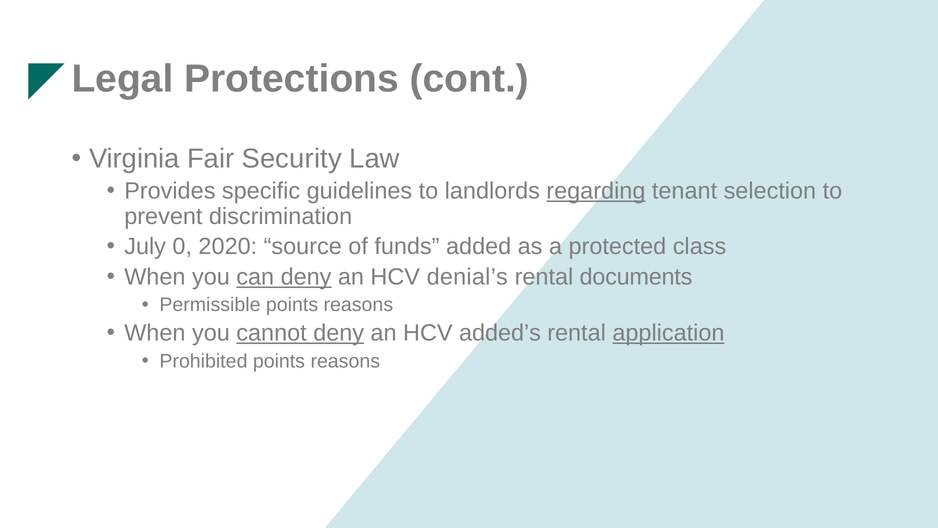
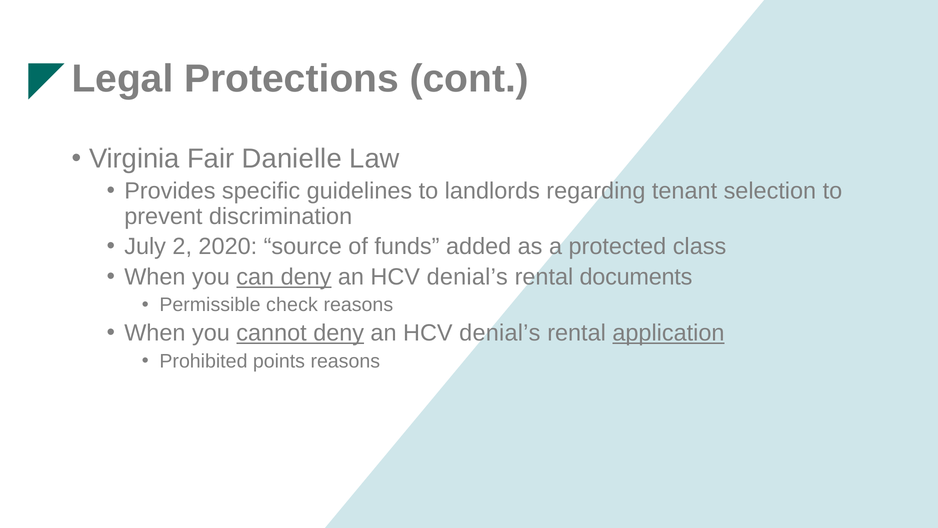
Security: Security -> Danielle
regarding underline: present -> none
0: 0 -> 2
Permissible points: points -> check
added’s at (500, 333): added’s -> denial’s
